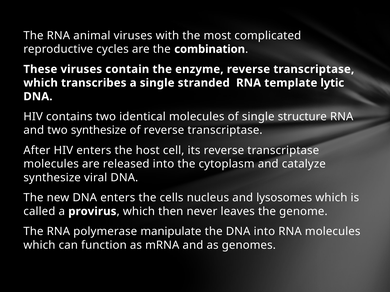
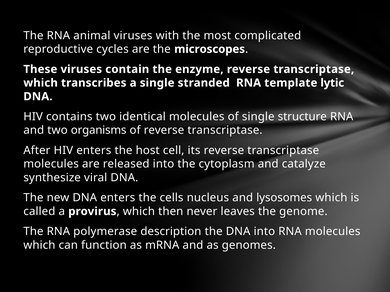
combination: combination -> microscopes
two synthesize: synthesize -> organisms
manipulate: manipulate -> description
